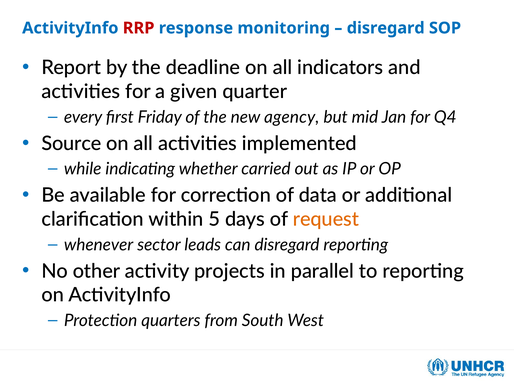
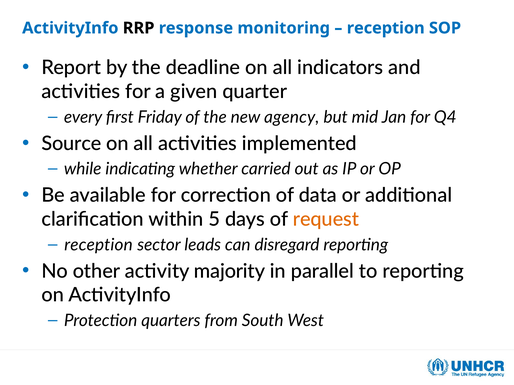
RRP colour: red -> black
disregard at (386, 28): disregard -> reception
whenever at (99, 245): whenever -> reception
projects: projects -> majority
